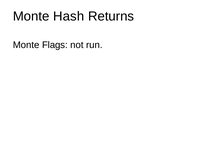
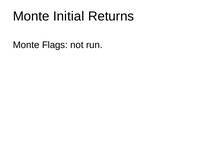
Hash: Hash -> Initial
